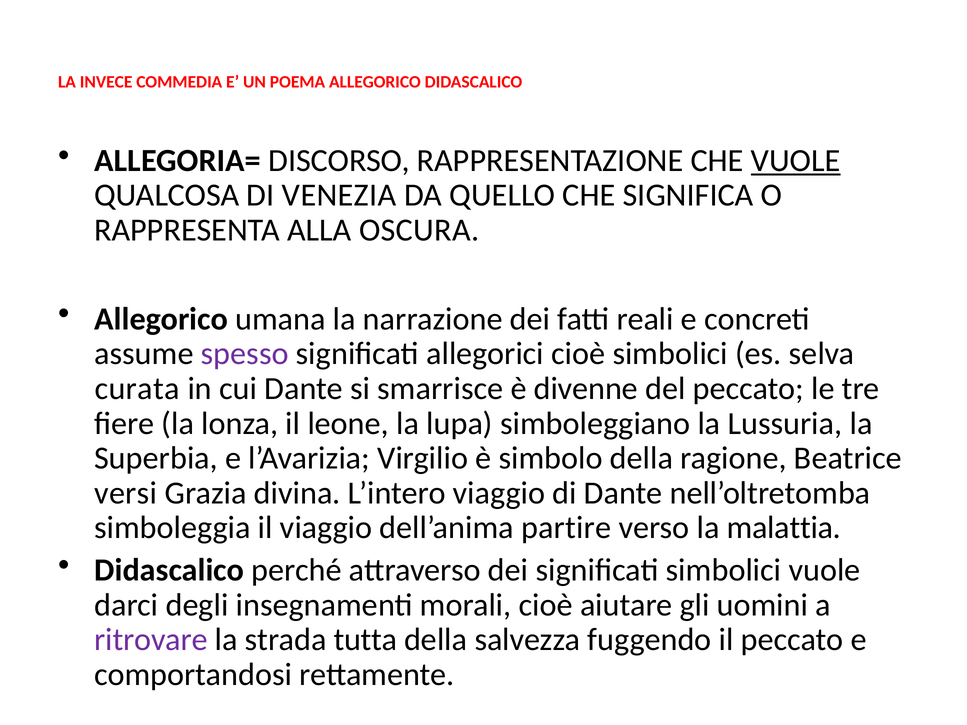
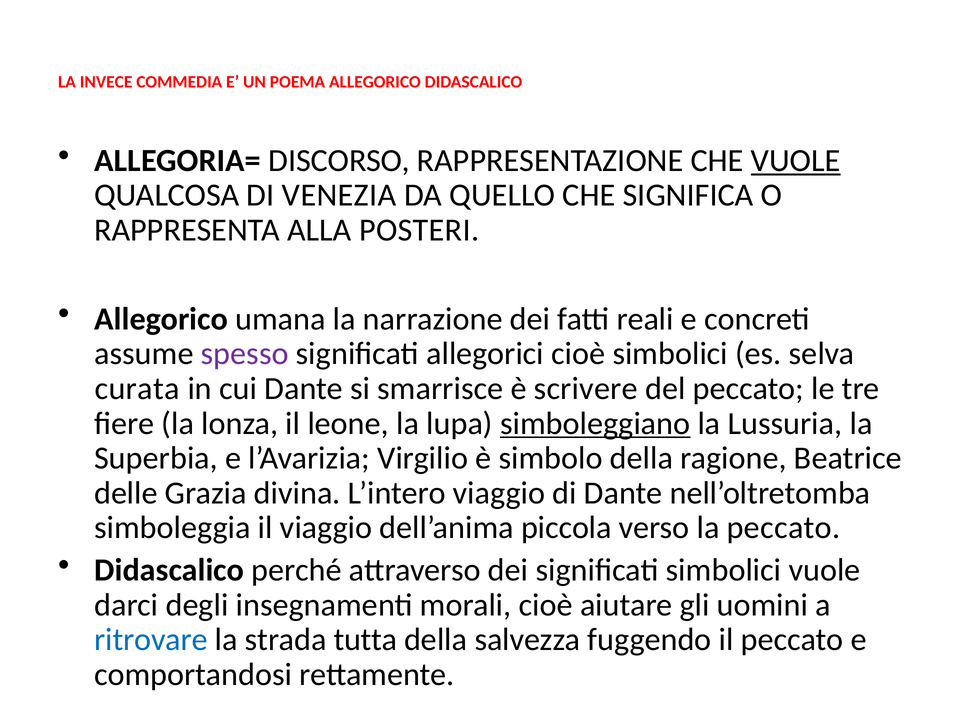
OSCURA: OSCURA -> POSTERI
divenne: divenne -> scrivere
simboleggiano underline: none -> present
versi: versi -> delle
partire: partire -> piccola
la malattia: malattia -> peccato
ritrovare colour: purple -> blue
